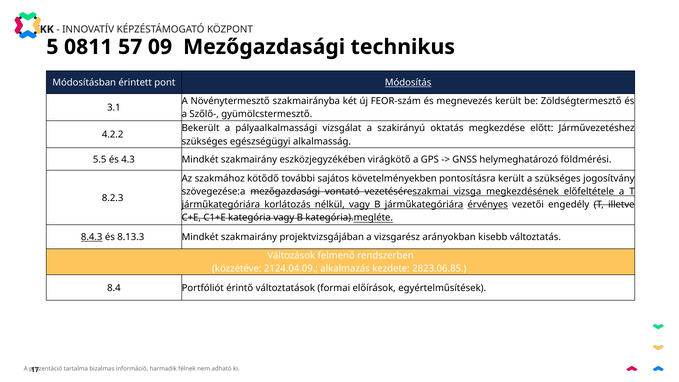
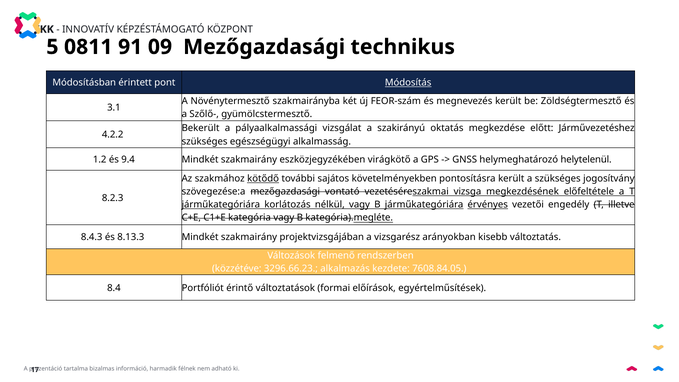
57: 57 -> 91
5.5: 5.5 -> 1.2
4.3: 4.3 -> 9.4
földmérési: földmérési -> helytelenül
kötődő underline: none -> present
8.4.3 underline: present -> none
2124.04.09: 2124.04.09 -> 3296.66.23
2823.06.85: 2823.06.85 -> 7608.84.05
